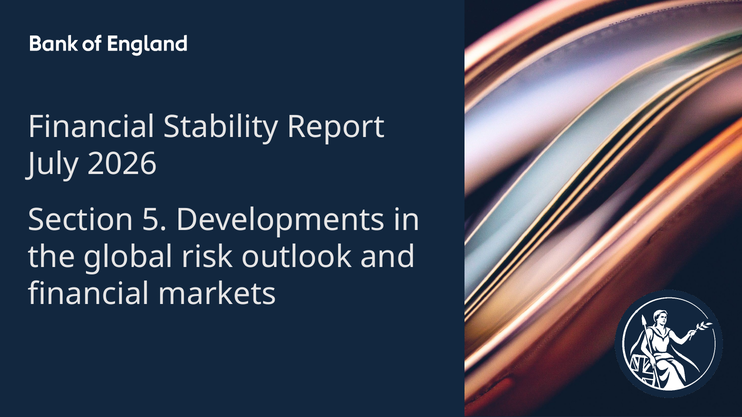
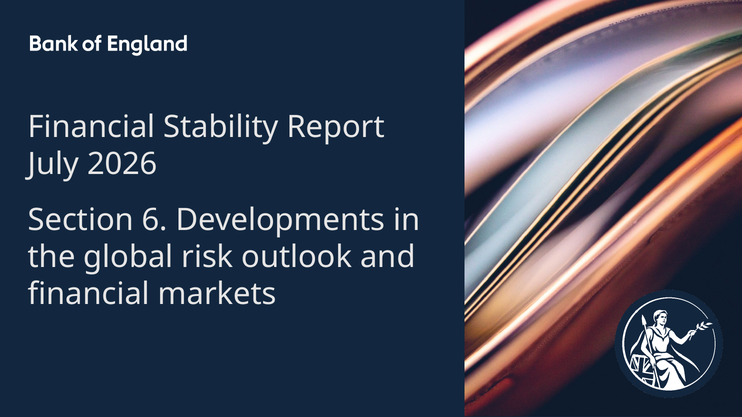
5: 5 -> 6
